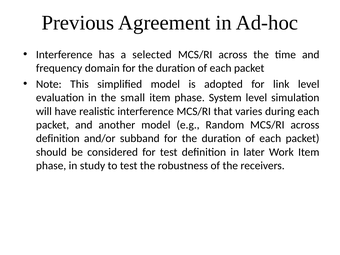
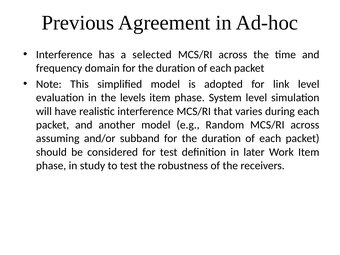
small: small -> levels
definition at (58, 138): definition -> assuming
